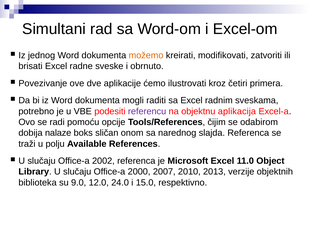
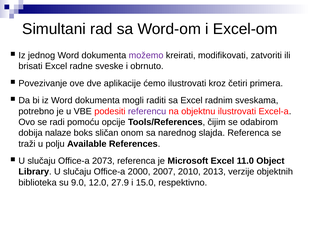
možemo colour: orange -> purple
objektnu aplikacija: aplikacija -> ilustrovati
2002: 2002 -> 2073
24.0: 24.0 -> 27.9
